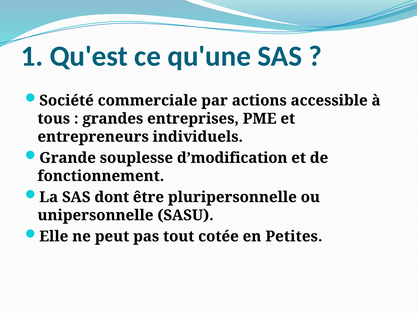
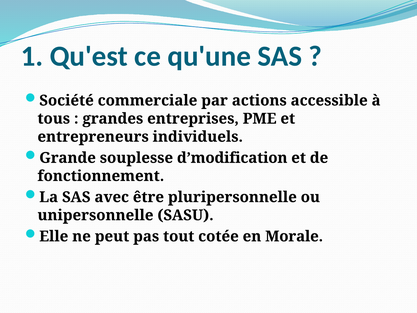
dont: dont -> avec
Petites: Petites -> Morale
